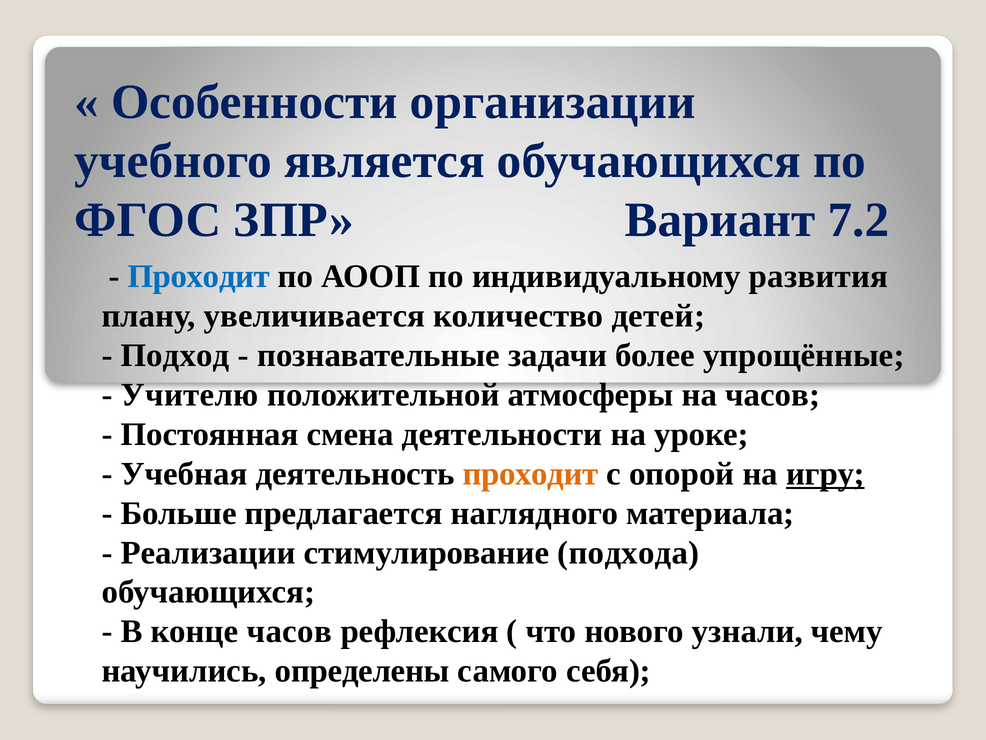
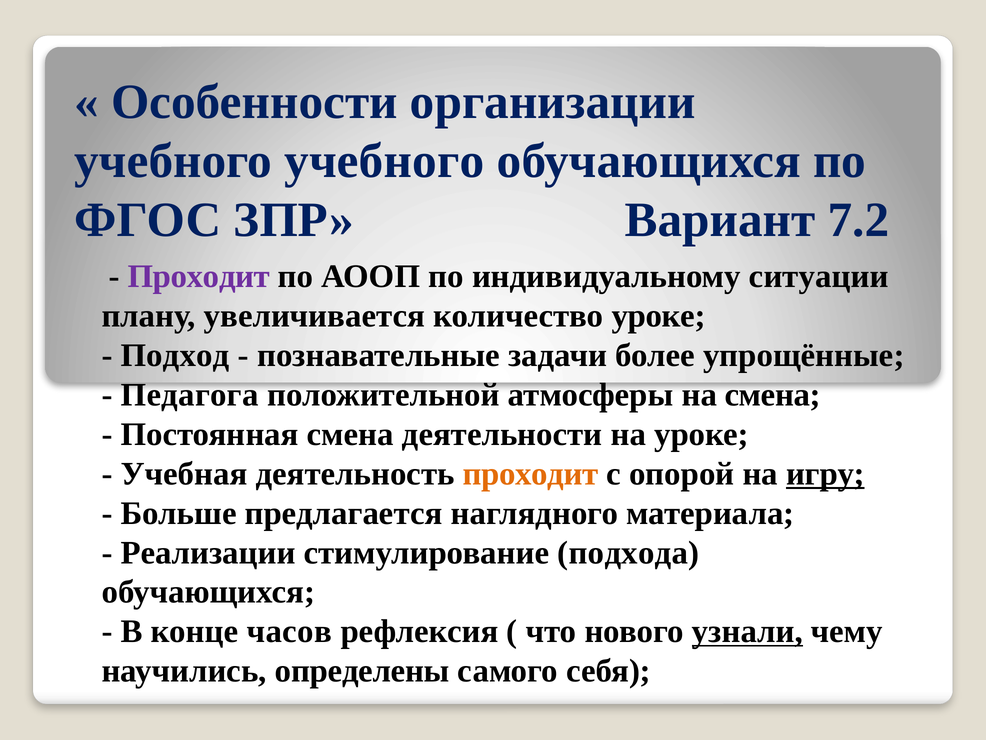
учебного является: является -> учебного
Проходит at (199, 276) colour: blue -> purple
развития: развития -> ситуации
количество детей: детей -> уроке
Учителю: Учителю -> Педагога
на часов: часов -> смена
узнали underline: none -> present
